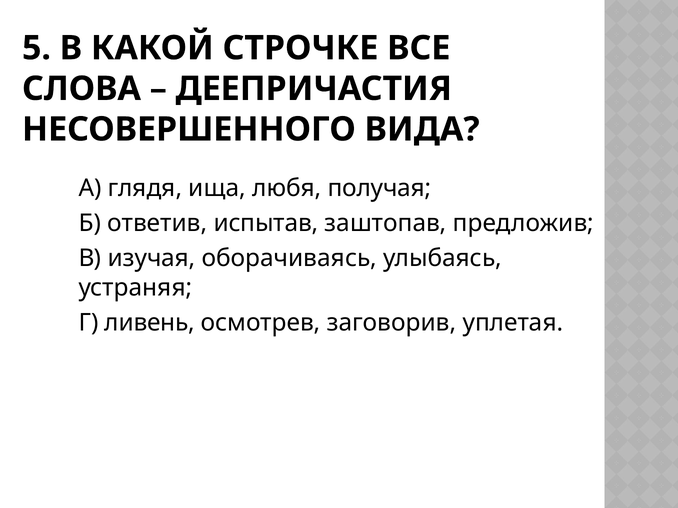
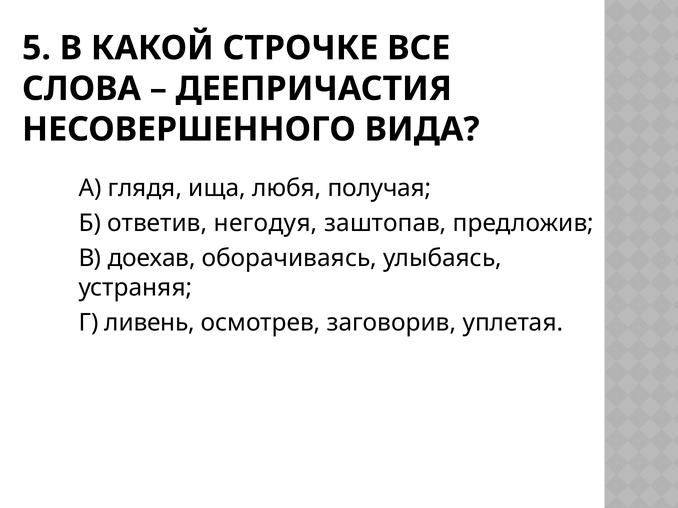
испытав: испытав -> негодуя
изучая: изучая -> доехав
